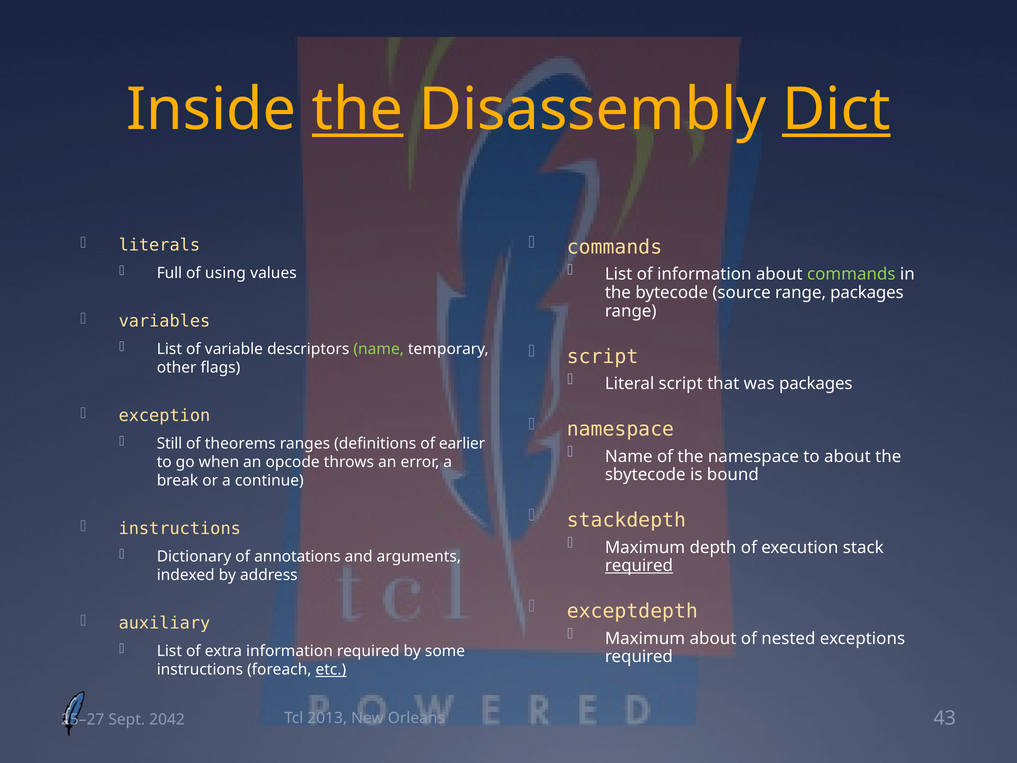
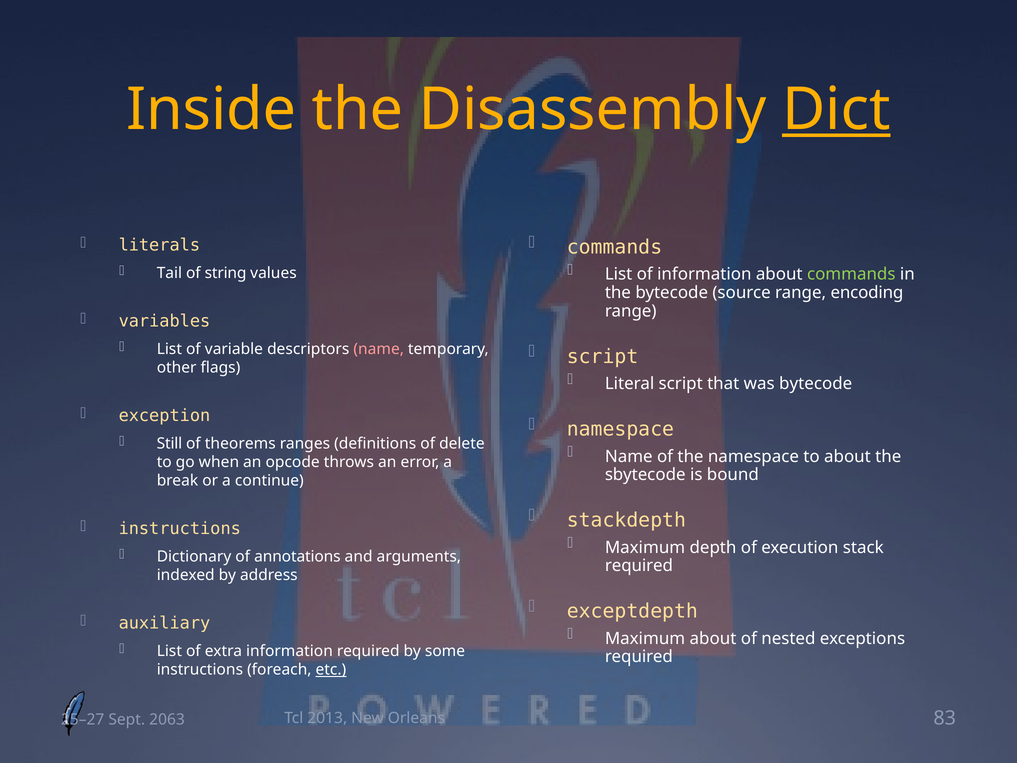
the at (358, 110) underline: present -> none
Full: Full -> Tail
using: using -> string
range packages: packages -> encoding
name at (379, 349) colour: light green -> pink
was packages: packages -> bytecode
earlier: earlier -> delete
required at (639, 566) underline: present -> none
43: 43 -> 83
2042: 2042 -> 2063
